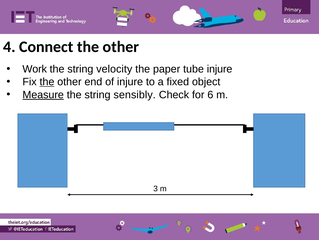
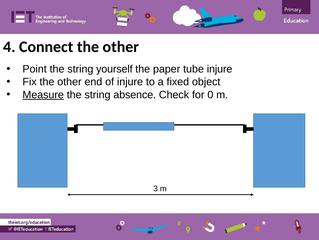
Work: Work -> Point
velocity: velocity -> yourself
the at (47, 82) underline: present -> none
sensibly: sensibly -> absence
6: 6 -> 0
